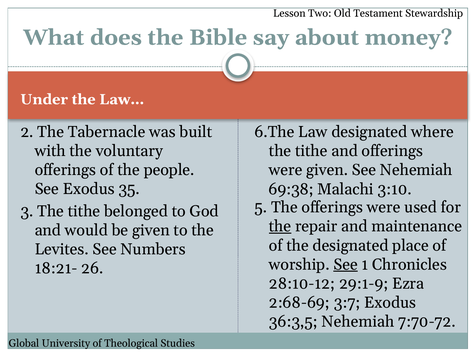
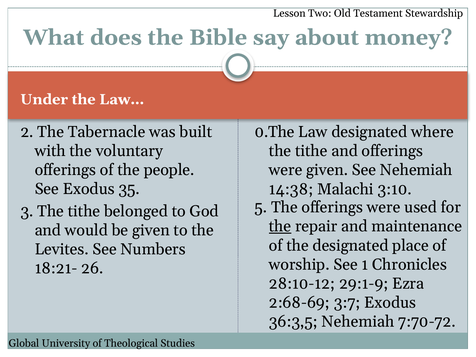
6.The: 6.The -> 0.The
69:38: 69:38 -> 14:38
See at (346, 264) underline: present -> none
